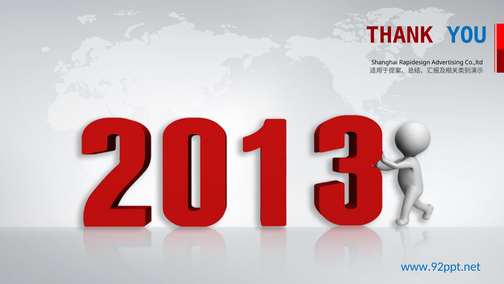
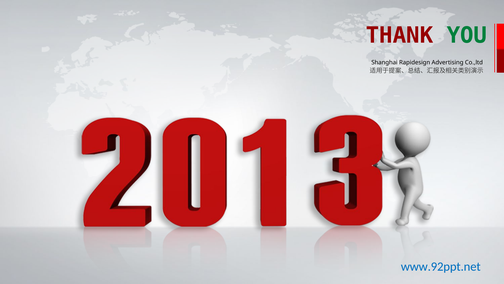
YOU colour: blue -> green
